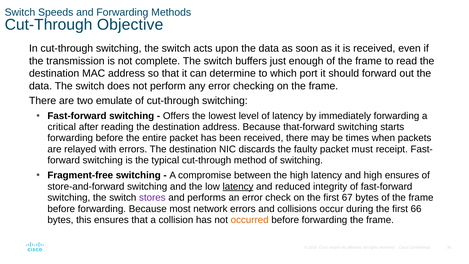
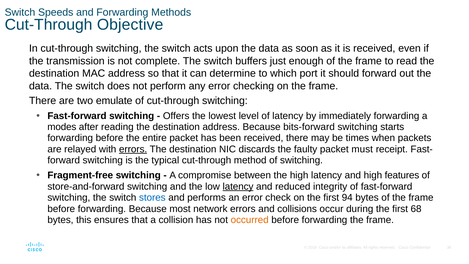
critical: critical -> modes
that-forward: that-forward -> bits-forward
errors at (133, 149) underline: none -> present
high ensures: ensures -> features
stores colour: purple -> blue
67: 67 -> 94
66: 66 -> 68
